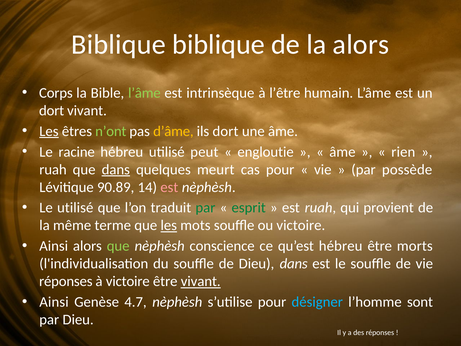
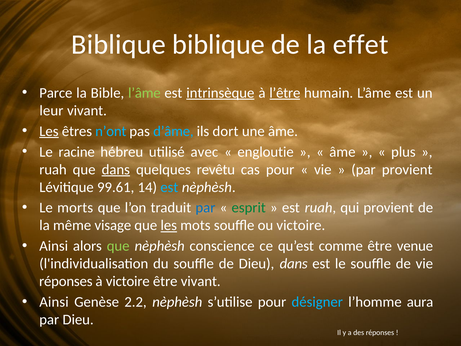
la alors: alors -> effet
Corps: Corps -> Parce
intrinsèque underline: none -> present
l’être underline: none -> present
dort at (52, 111): dort -> leur
n’ont colour: light green -> light blue
d’âme colour: yellow -> light blue
peut: peut -> avec
rien: rien -> plus
meurt: meurt -> revêtu
par possède: possède -> provient
90.89: 90.89 -> 99.61
est at (169, 187) colour: pink -> light blue
Le utilisé: utilisé -> morts
par at (205, 208) colour: green -> blue
terme: terme -> visage
qu’est hébreu: hébreu -> comme
morts: morts -> venue
vivant at (201, 281) underline: present -> none
4.7: 4.7 -> 2.2
sont: sont -> aura
